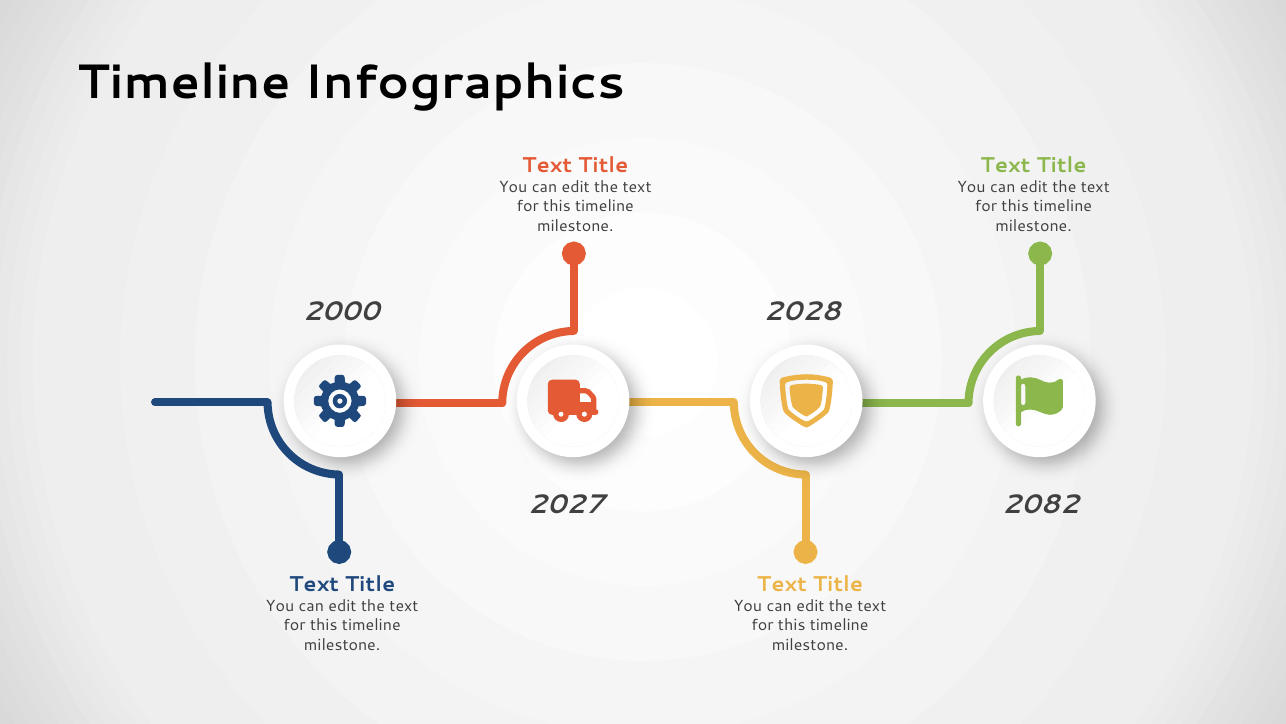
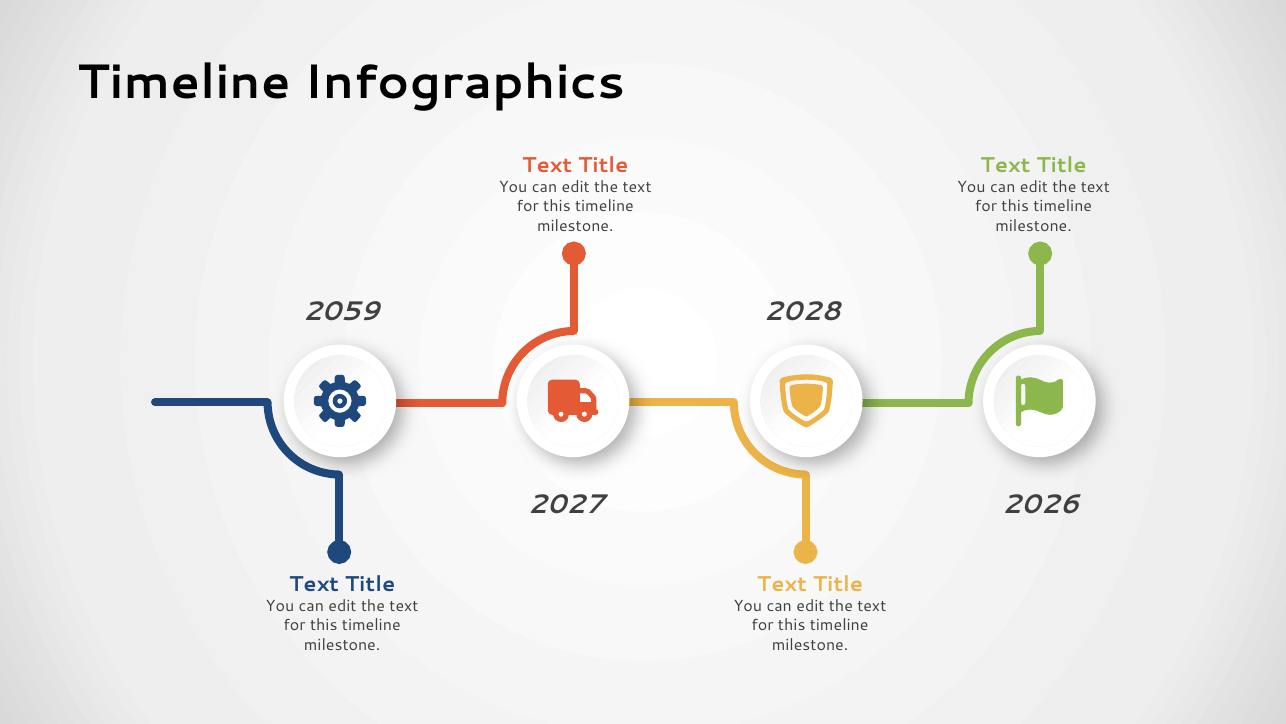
2000: 2000 -> 2059
2082: 2082 -> 2026
